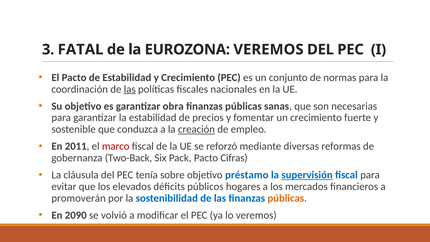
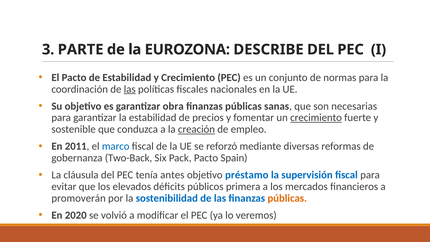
FATAL: FATAL -> PARTE
EUROZONA VEREMOS: VEREMOS -> DESCRIBE
crecimiento at (316, 118) underline: none -> present
marco colour: red -> blue
Cifras: Cifras -> Spain
sobre: sobre -> antes
supervisión underline: present -> none
hogares: hogares -> primera
2090: 2090 -> 2020
